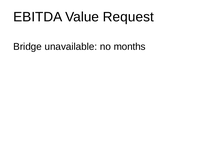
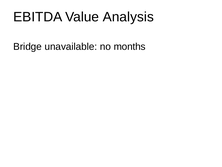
Request: Request -> Analysis
